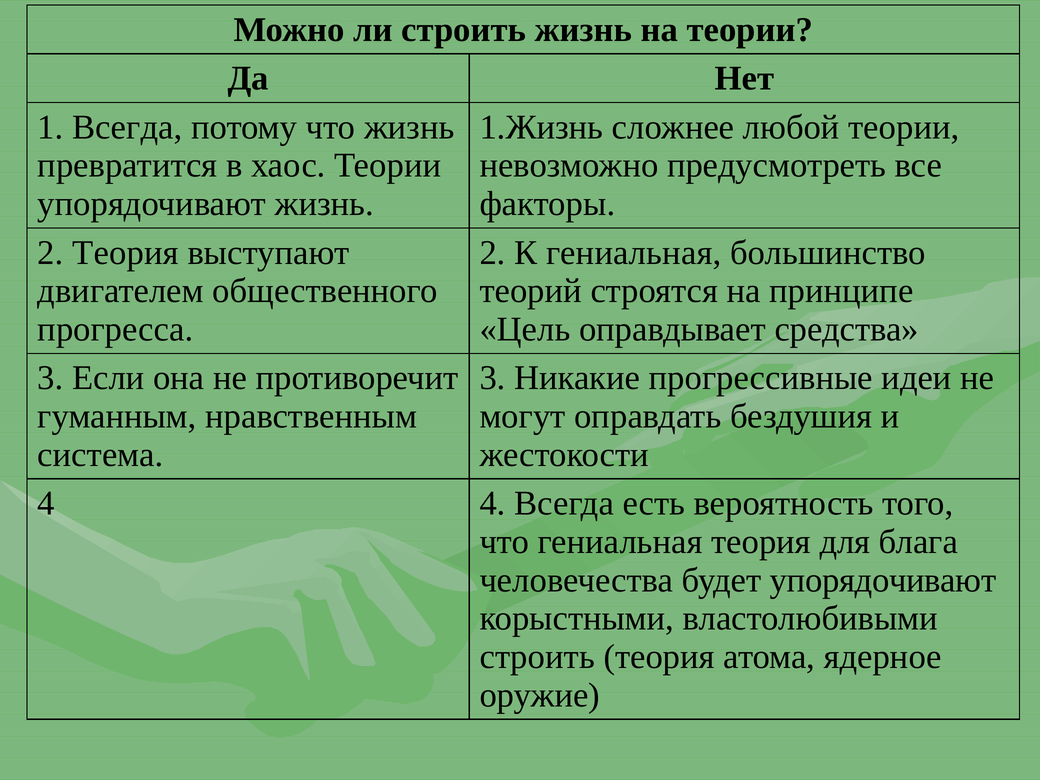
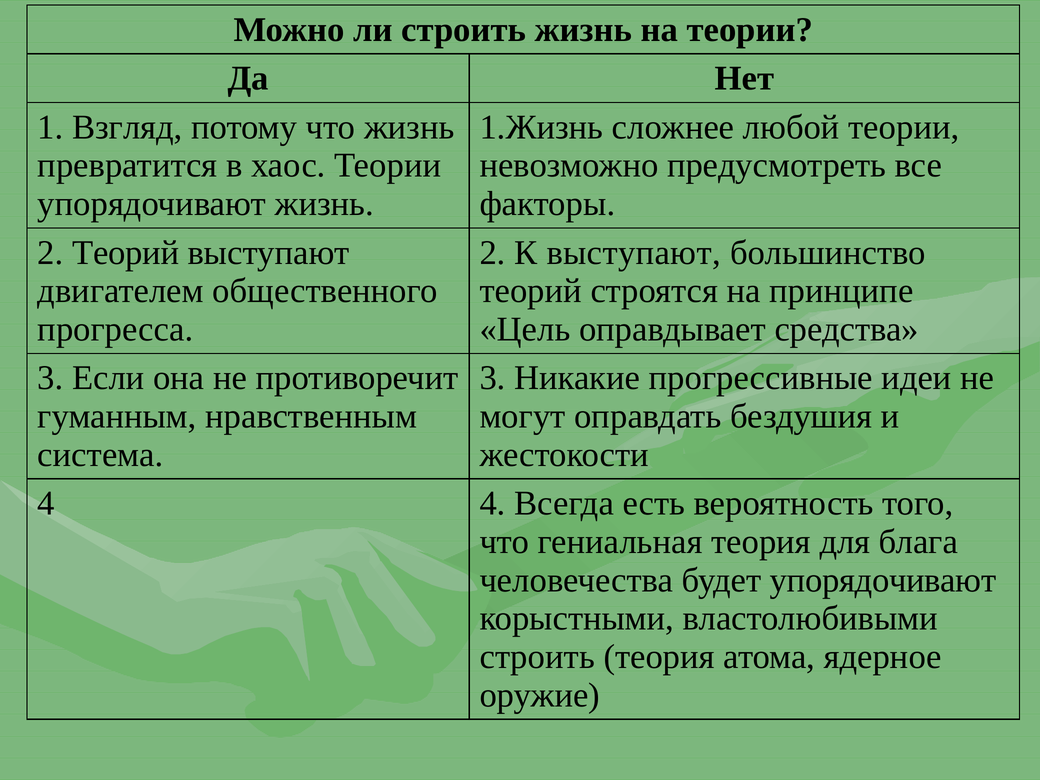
1 Всегда: Всегда -> Взгляд
2 Теория: Теория -> Теорий
К гениальная: гениальная -> выступают
